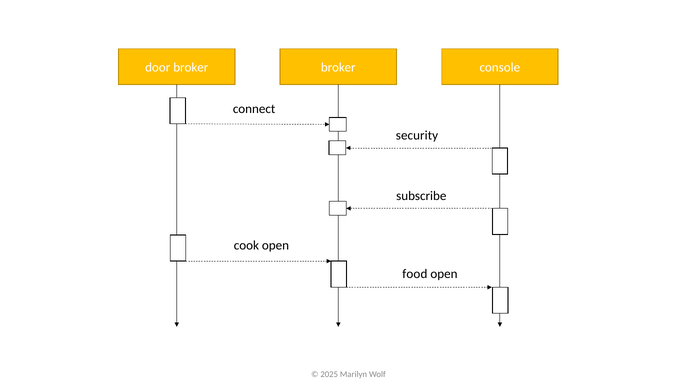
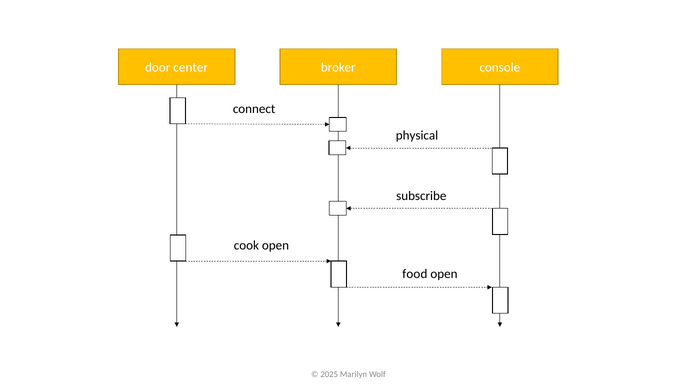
door broker: broker -> center
security: security -> physical
